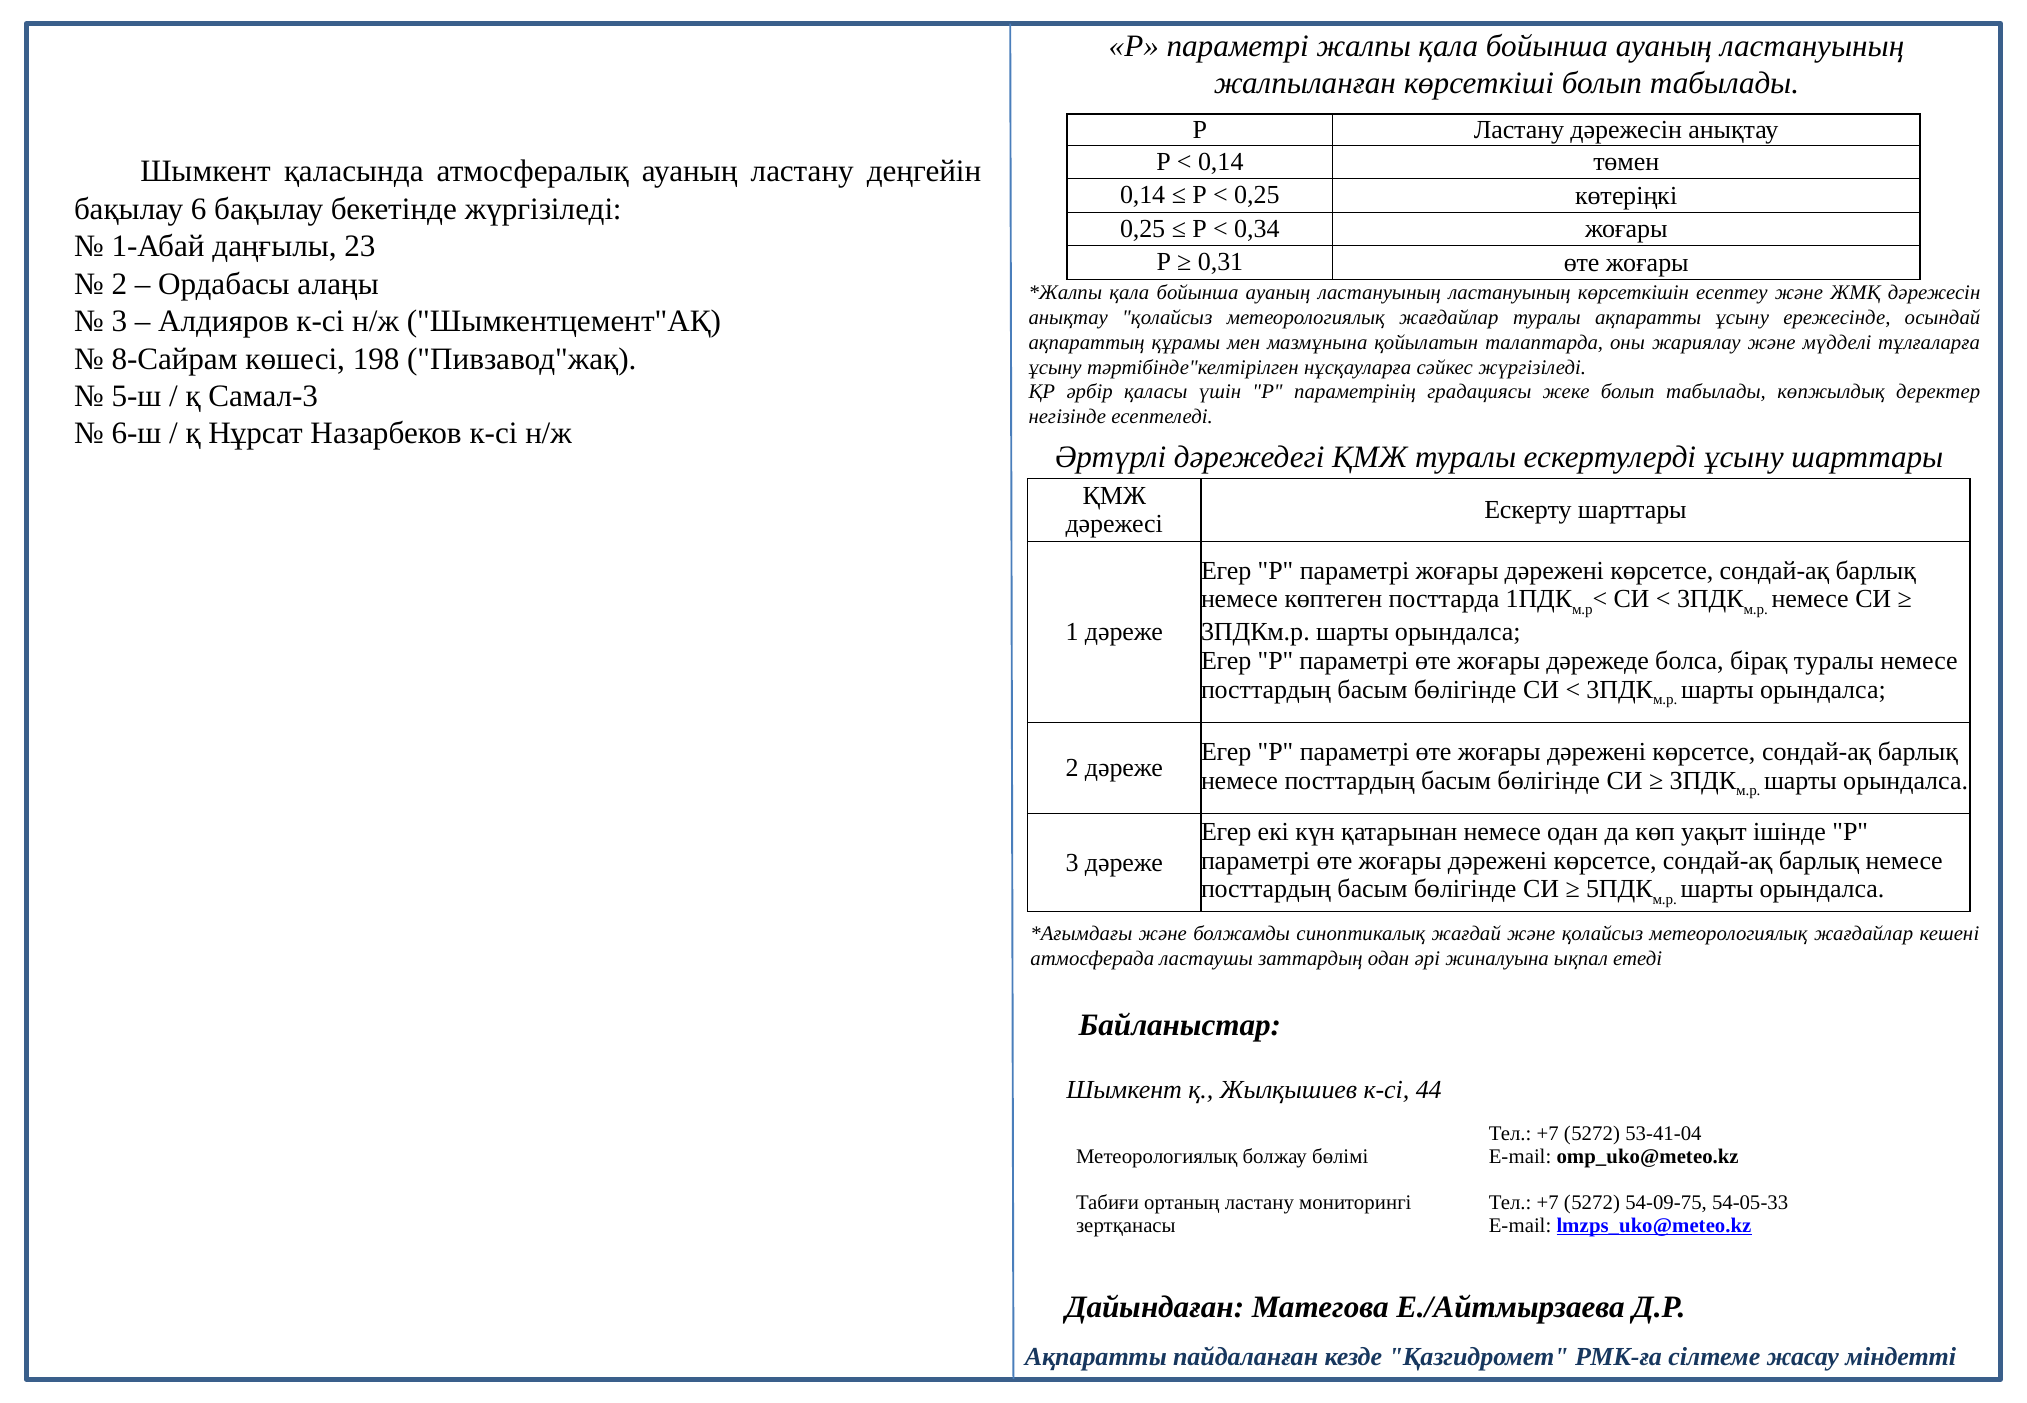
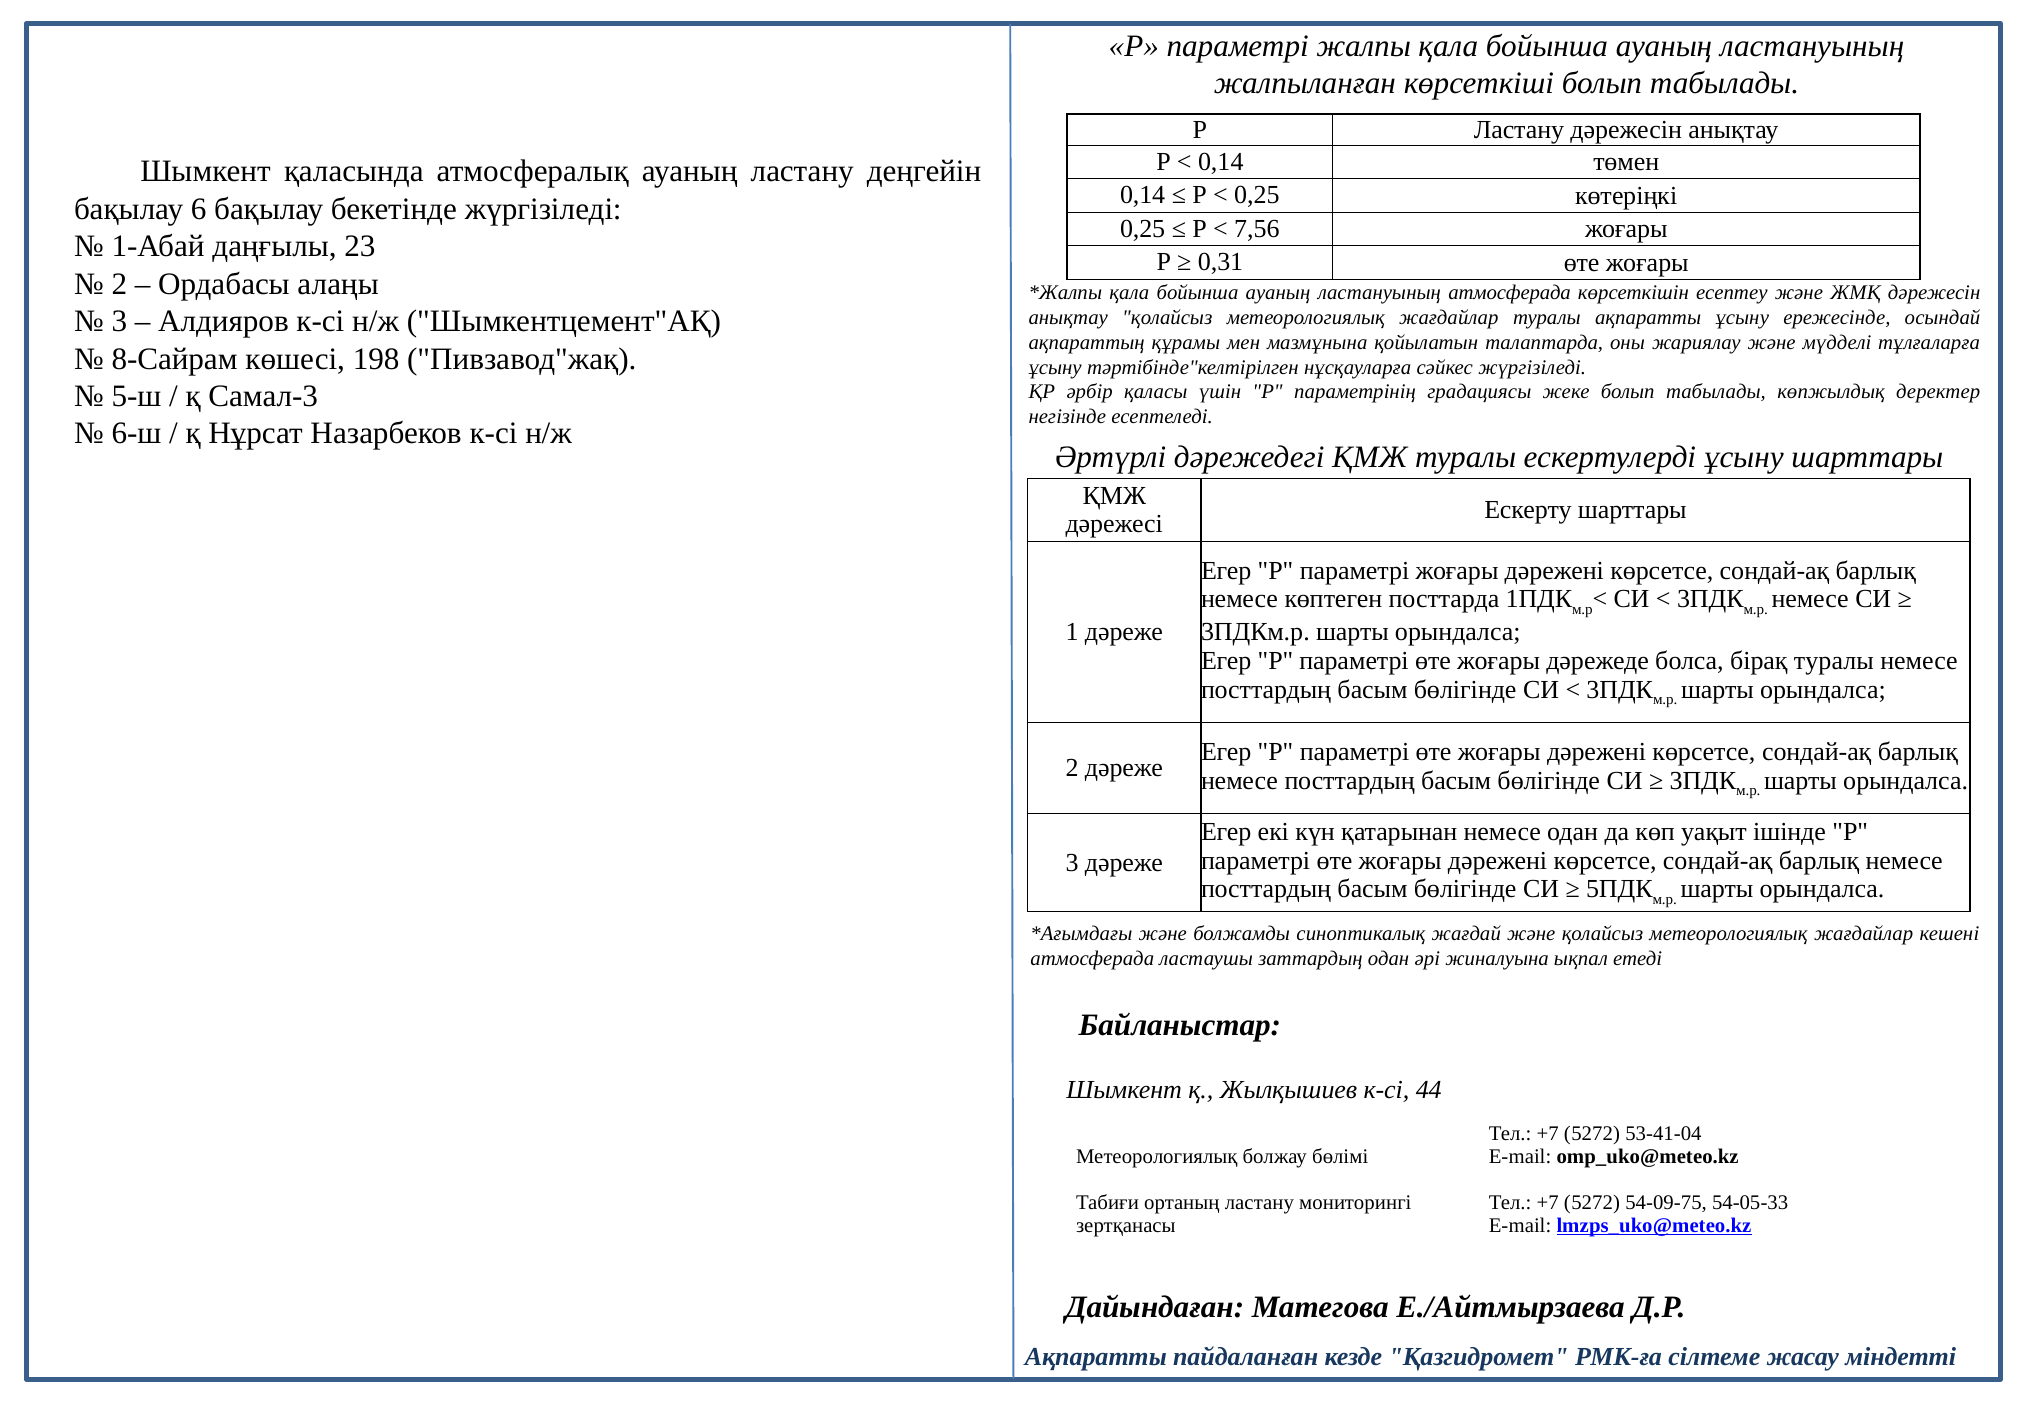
0,34: 0,34 -> 7,56
ластануының ластануының: ластануының -> атмосферада
